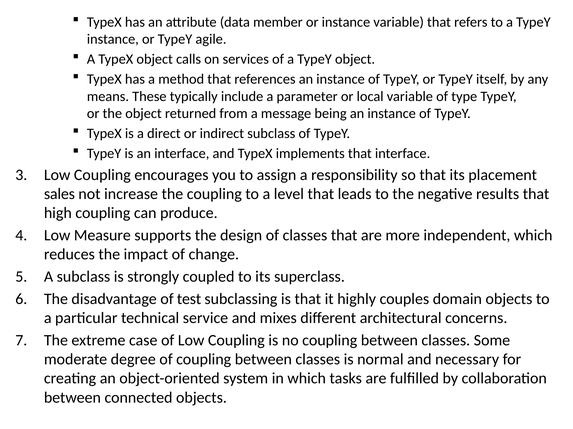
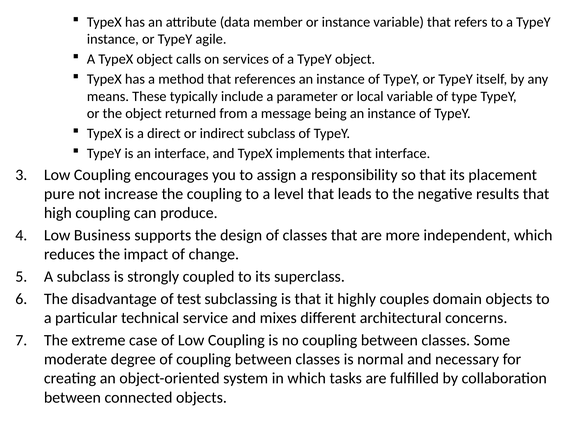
sales: sales -> pure
Measure: Measure -> Business
